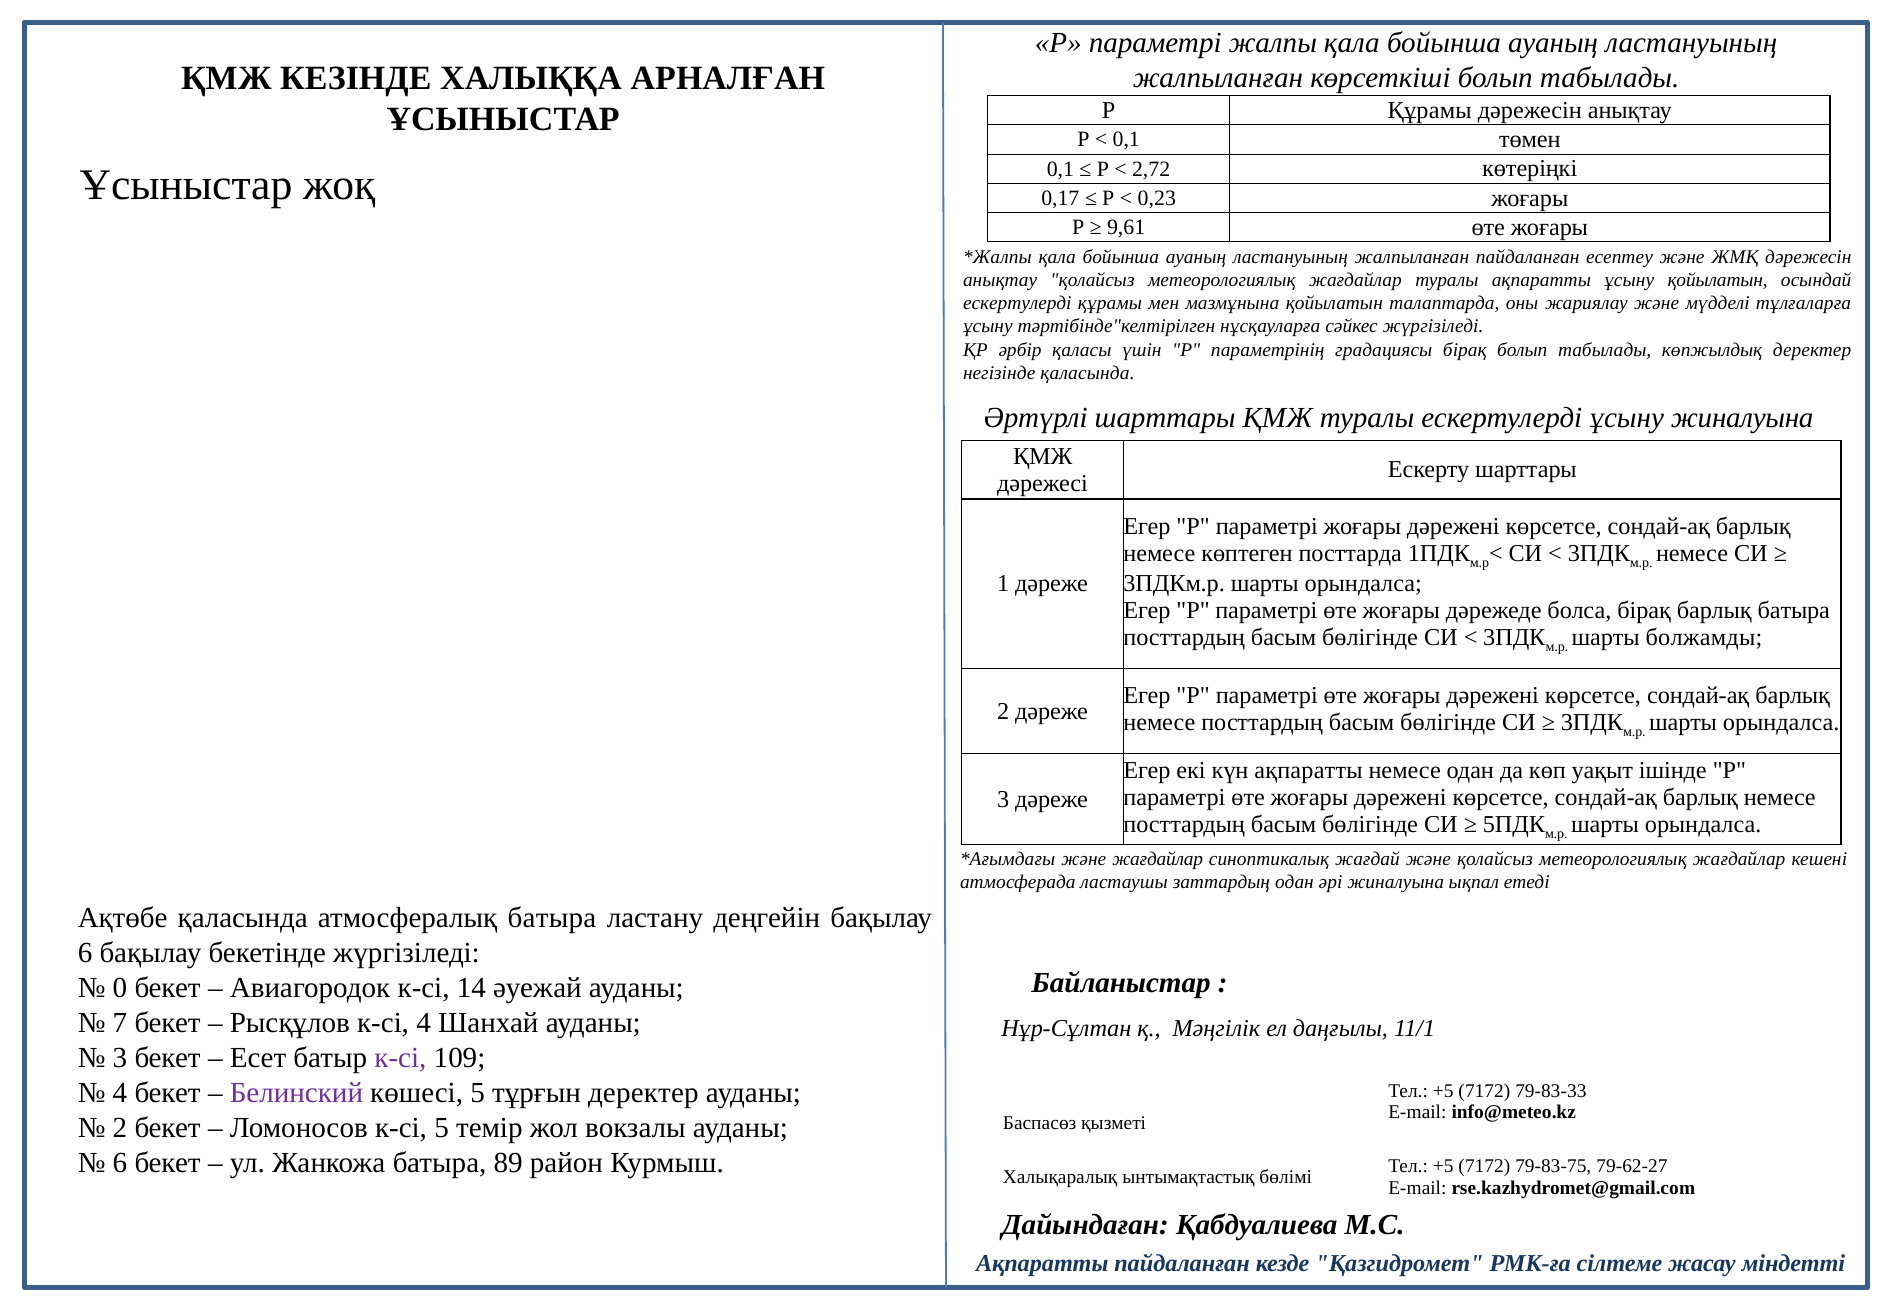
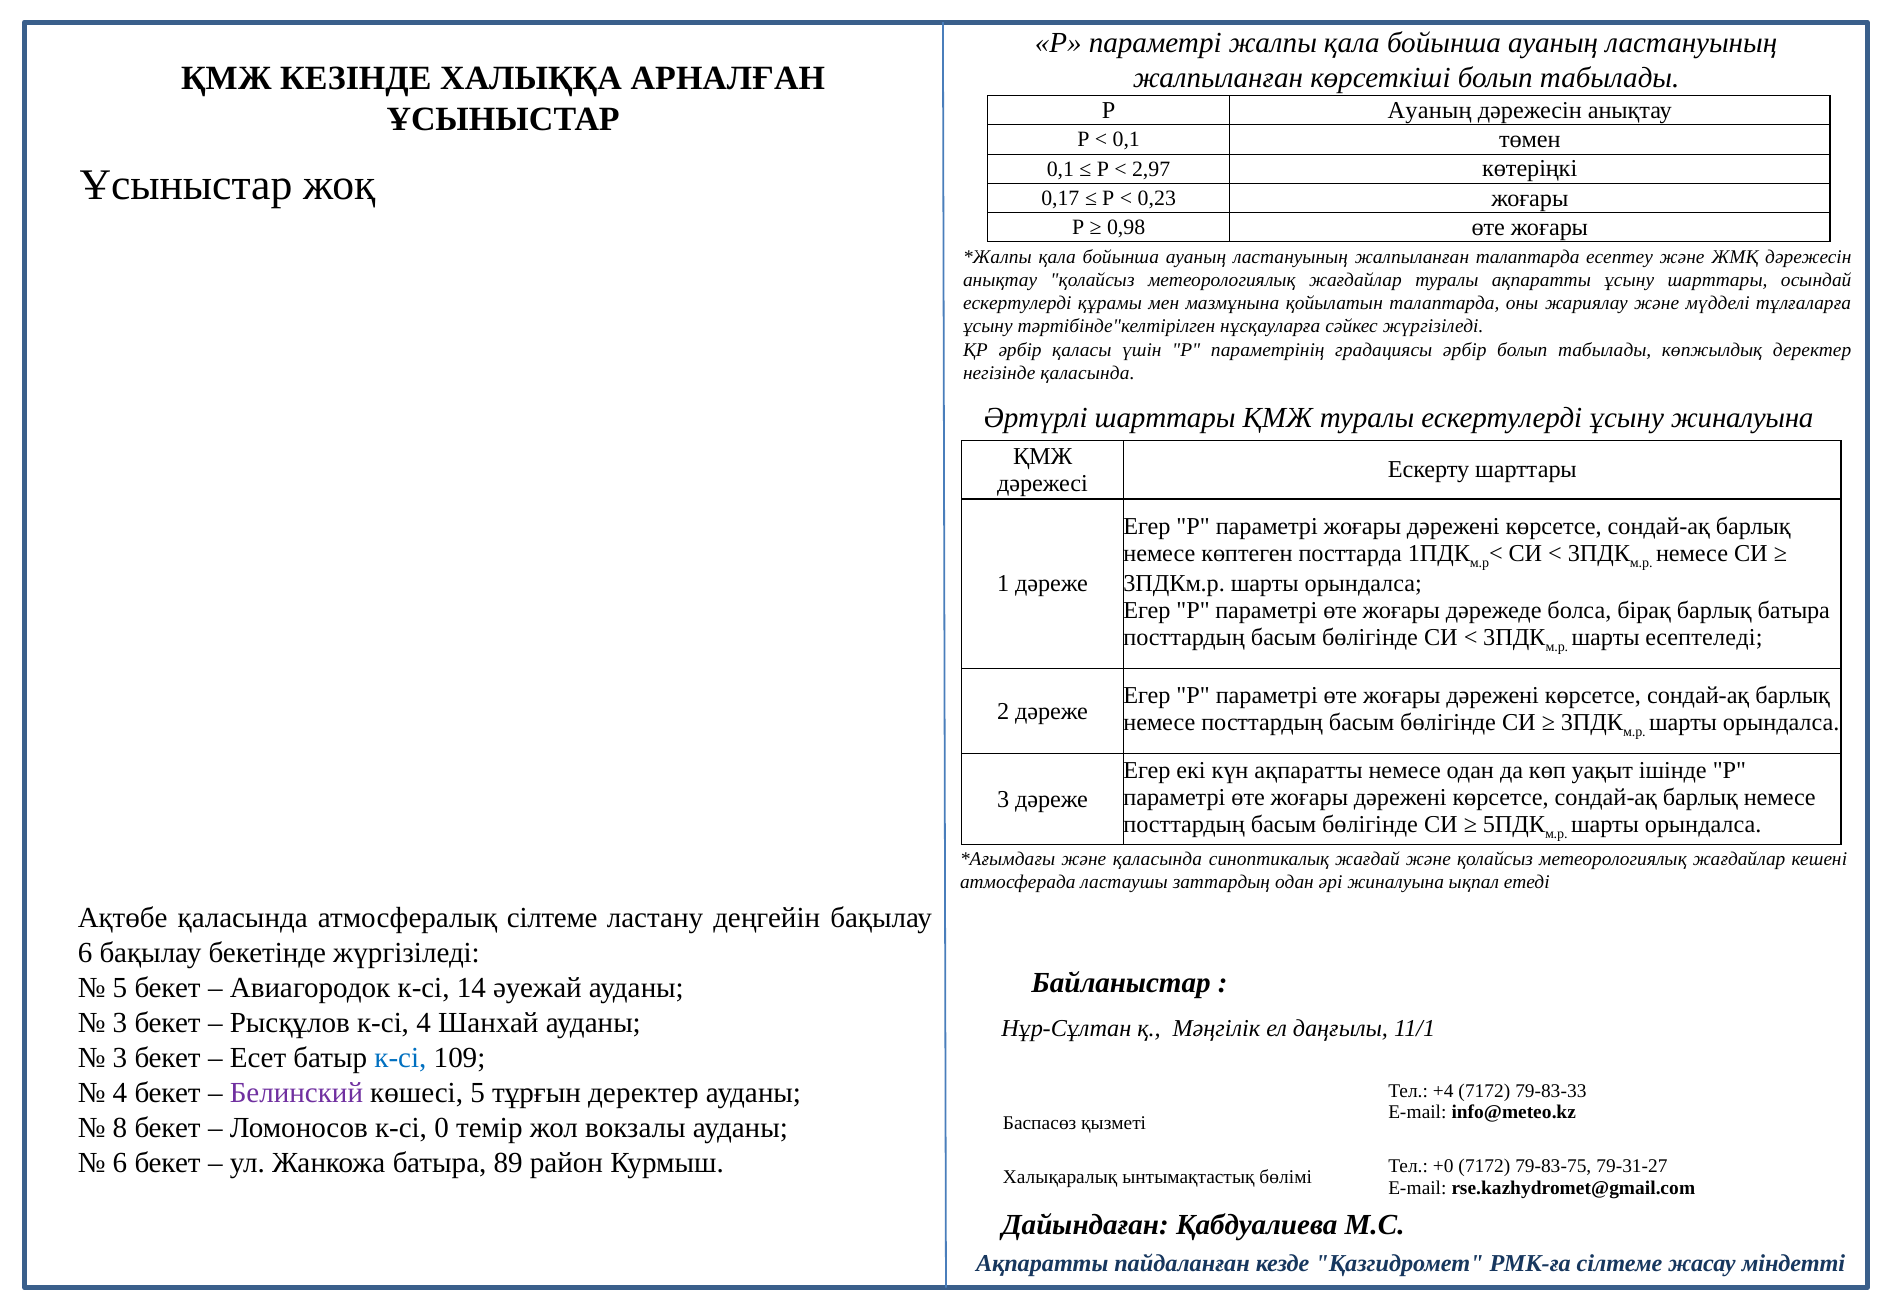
Р Құрамы: Құрамы -> Ауаның
2,72: 2,72 -> 2,97
9,61: 9,61 -> 0,98
жалпыланған пайдаланған: пайдаланған -> талаптарда
ұсыну қойылатын: қойылатын -> шарттары
градациясы бірақ: бірақ -> әрбір
болжамды: болжамды -> есептеледі
және жағдайлар: жағдайлар -> қаласында
атмосфералық батыра: батыра -> сілтеме
0 at (120, 988): 0 -> 5
7 at (120, 1023): 7 -> 3
к-сі at (400, 1058) colour: purple -> blue
+5 at (1443, 1091): +5 -> +4
2 at (120, 1128): 2 -> 8
к-сі 5: 5 -> 0
+5 at (1443, 1166): +5 -> +0
79-62-27: 79-62-27 -> 79-31-27
